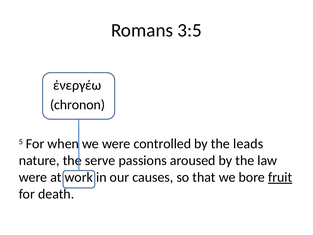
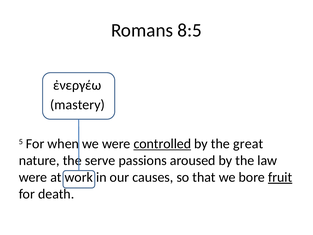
3:5: 3:5 -> 8:5
chronon: chronon -> mastery
controlled underline: none -> present
leads: leads -> great
